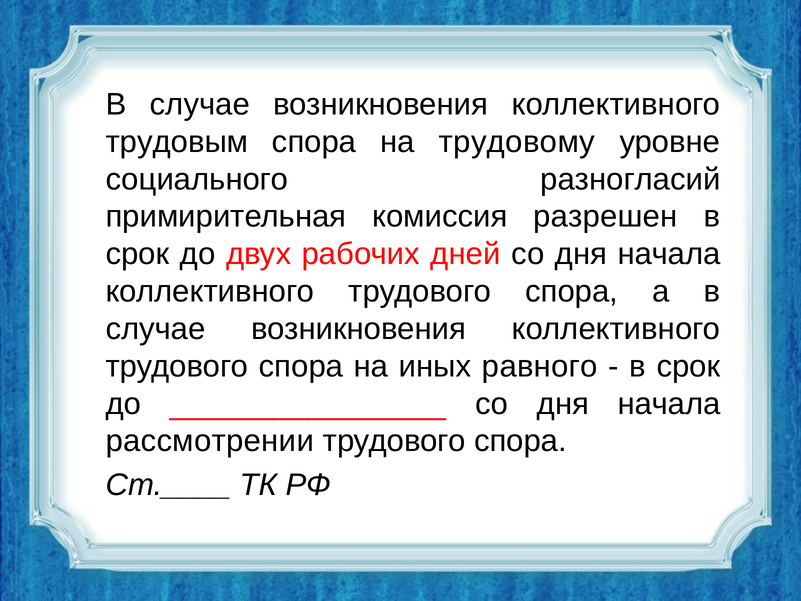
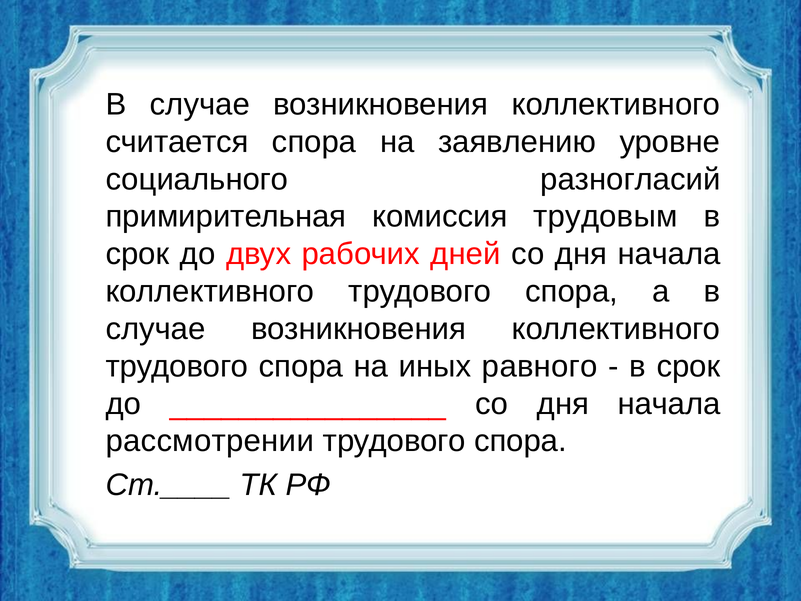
трудовым: трудовым -> считается
трудовому: трудовому -> заявлению
разрешен: разрешен -> трудовым
